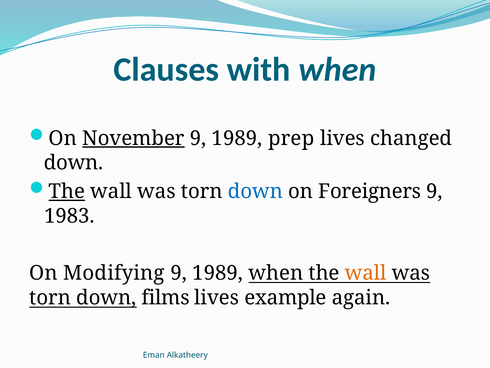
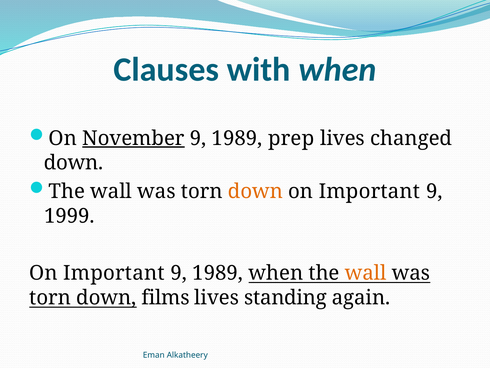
The at (67, 191) underline: present -> none
down at (255, 191) colour: blue -> orange
Foreigners at (370, 191): Foreigners -> Important
1983: 1983 -> 1999
Modifying at (114, 273): Modifying -> Important
example: example -> standing
